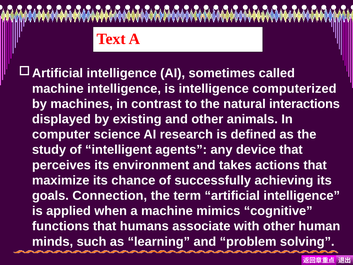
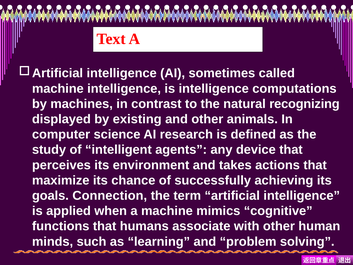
computerized: computerized -> computations
interactions: interactions -> recognizing
